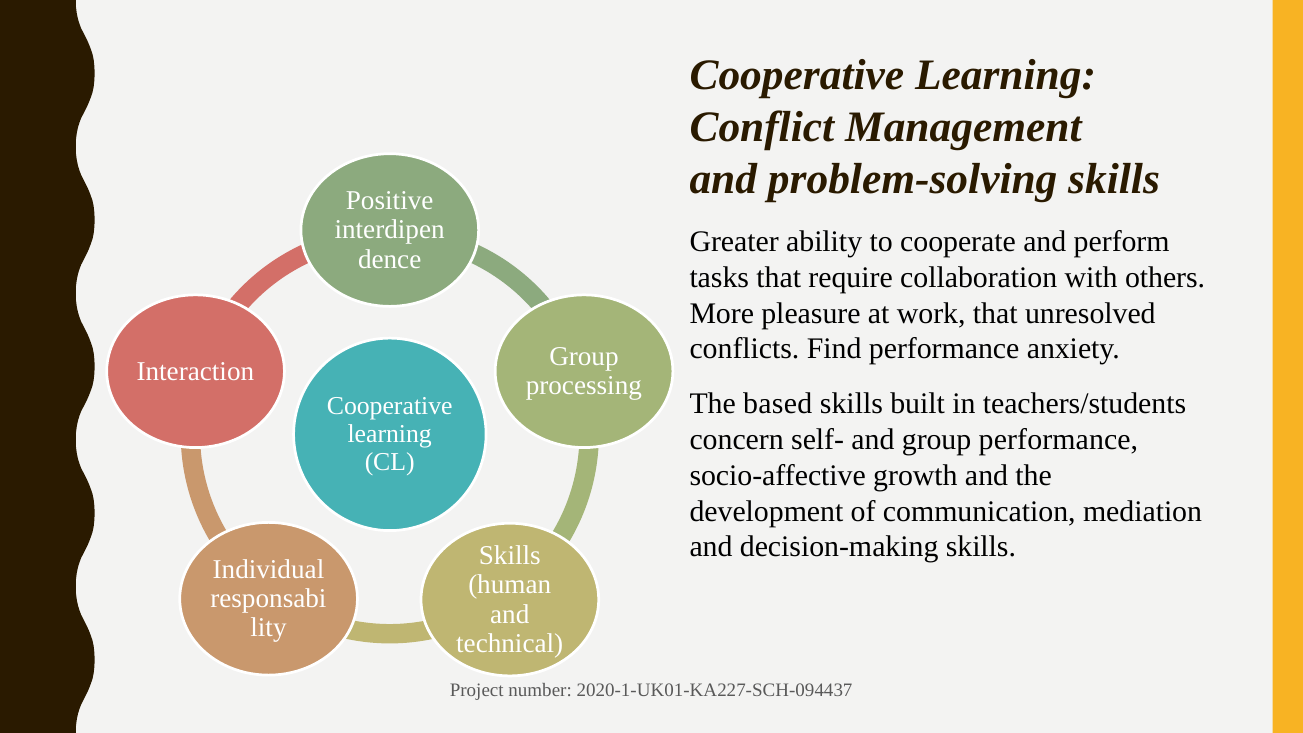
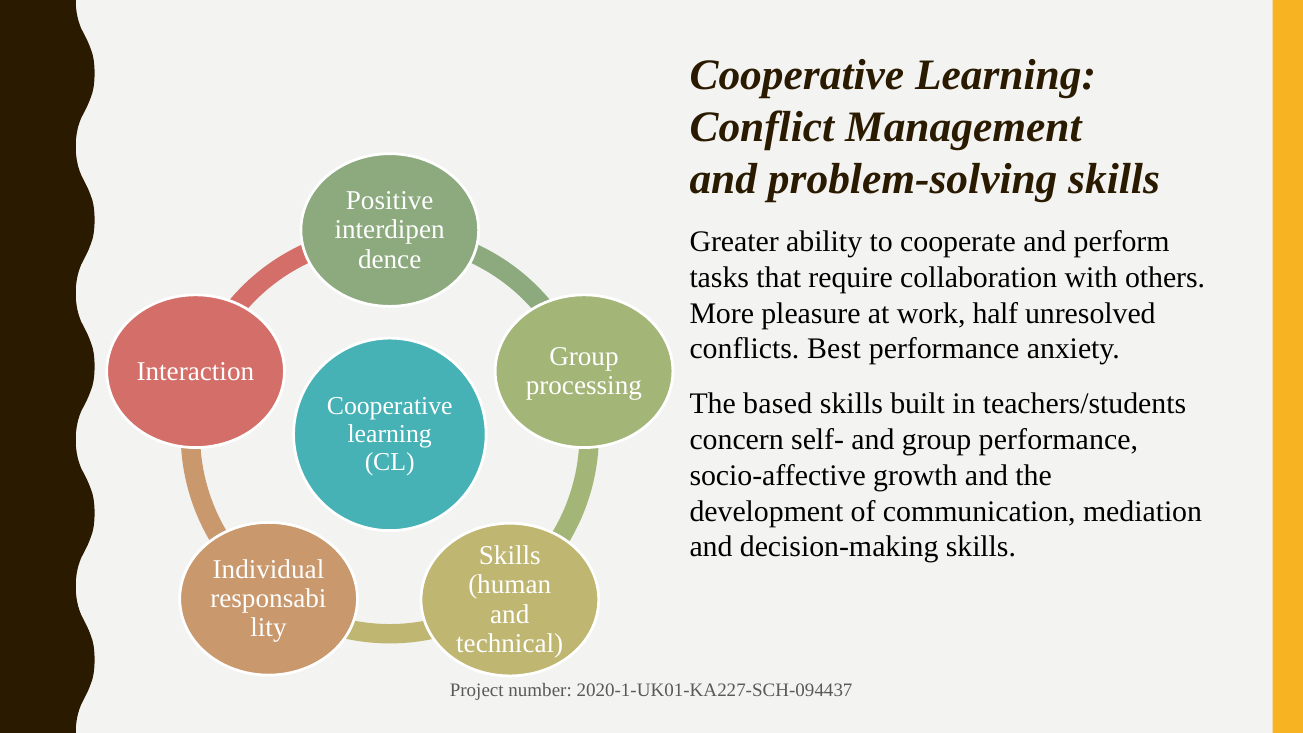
work that: that -> half
Find: Find -> Best
